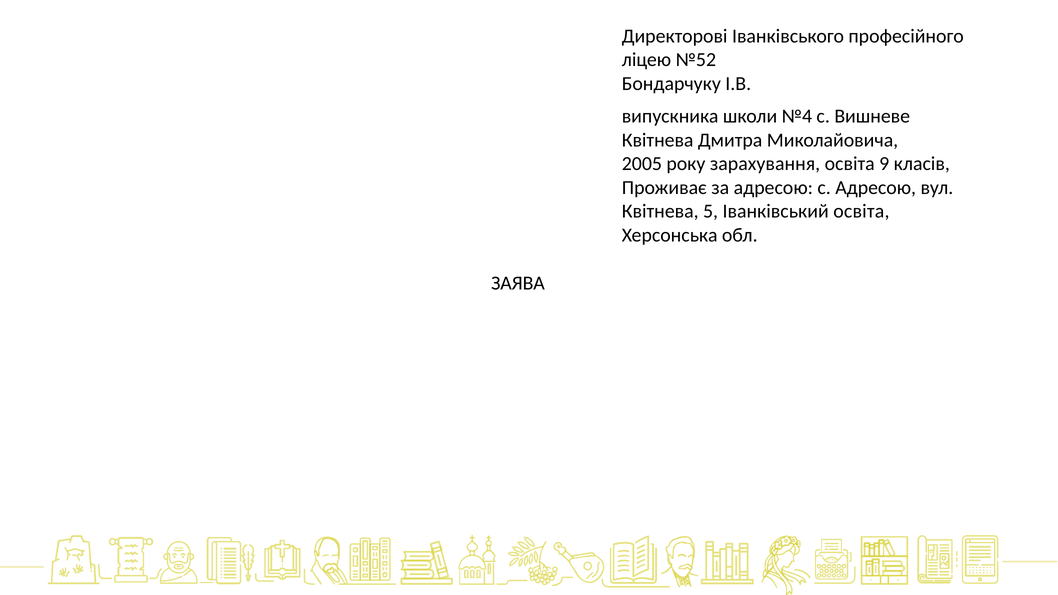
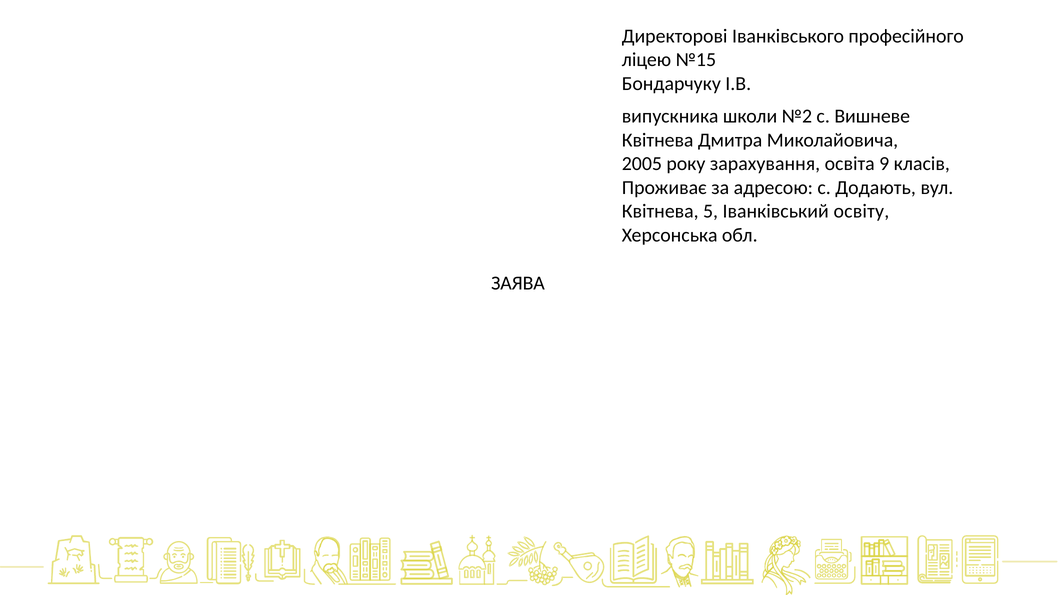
№52: №52 -> №15
№4: №4 -> №2
с Адресою: Адресою -> Додають
Іванківський освіта: освіта -> освіту
